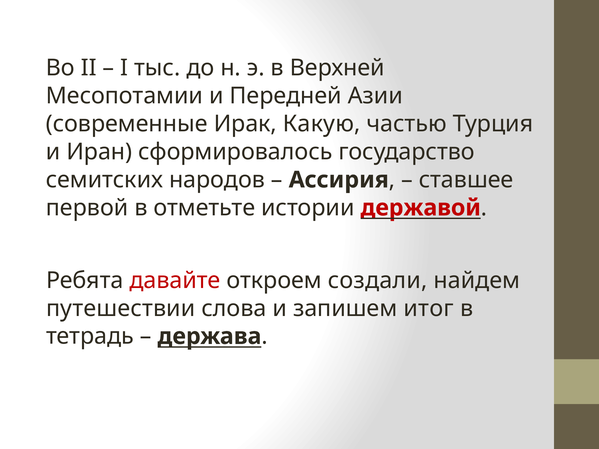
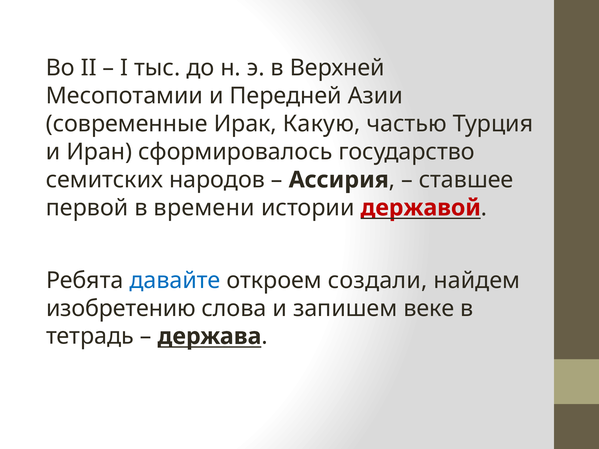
отметьте: отметьте -> времени
давайте colour: red -> blue
путешествии: путешествии -> изобретению
итог: итог -> веке
